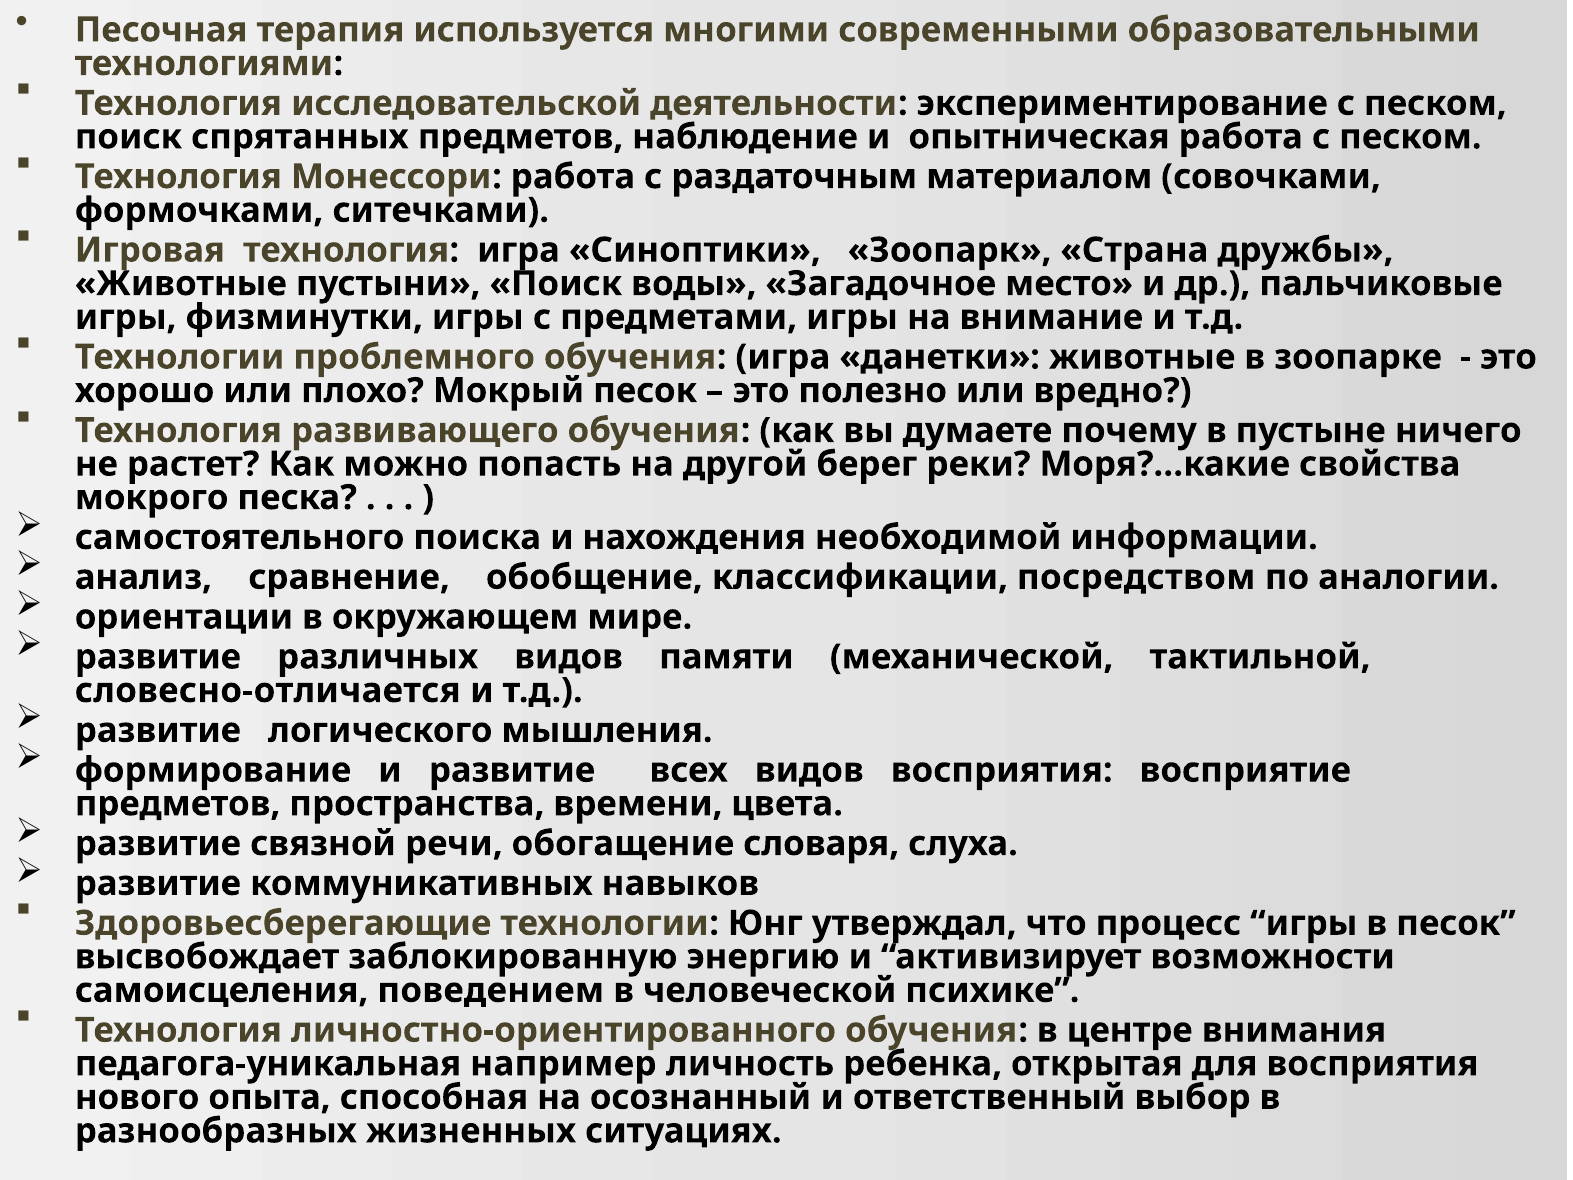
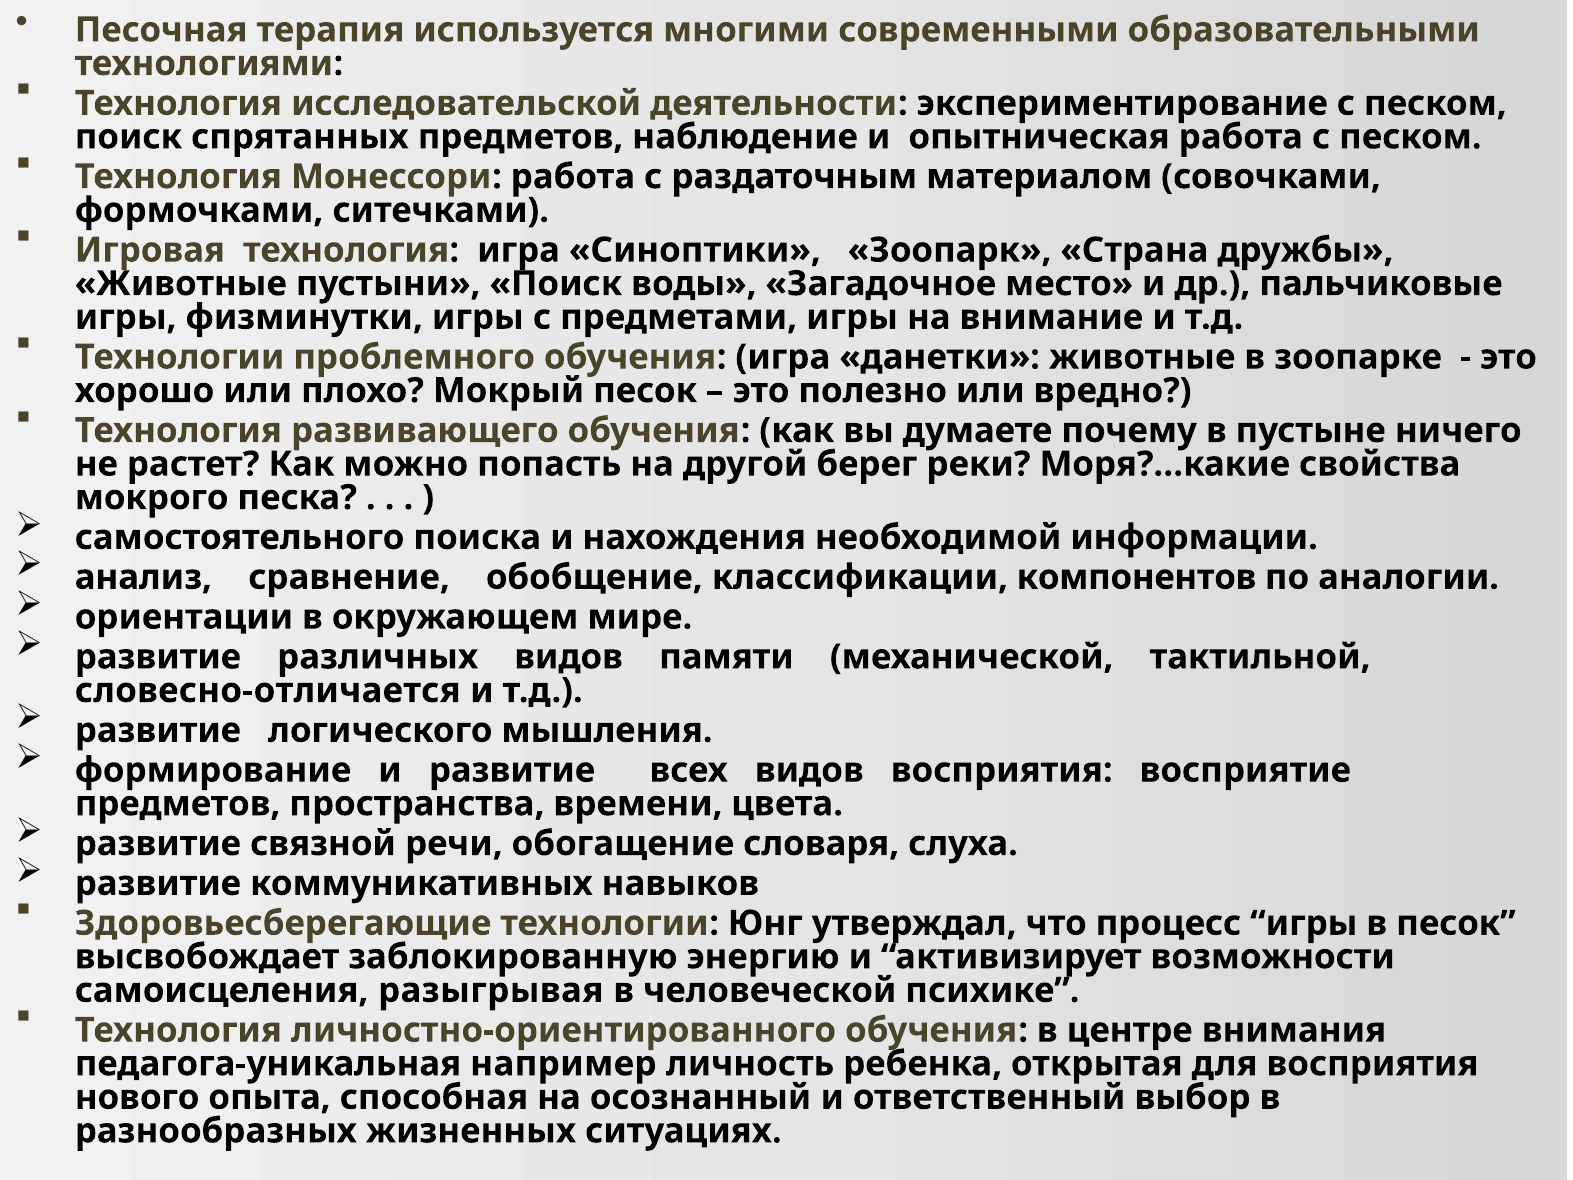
посредством: посредством -> компонентов
поведением: поведением -> разыгрывая
